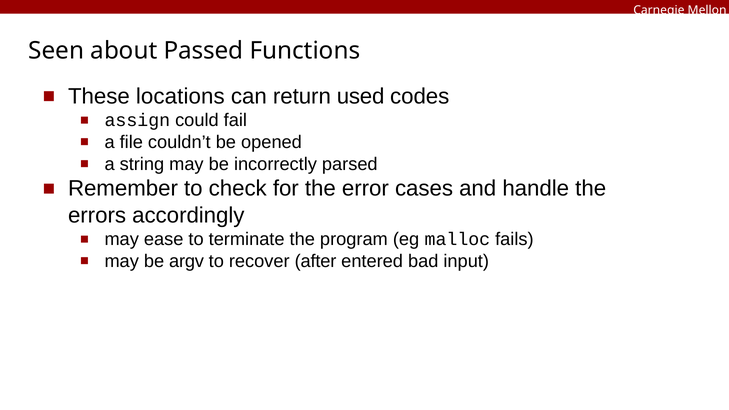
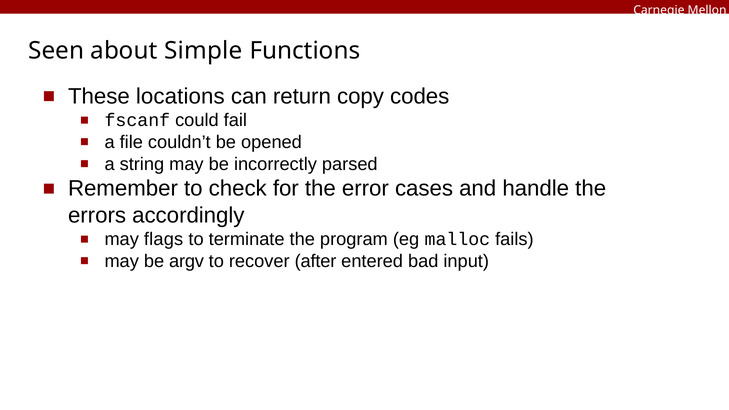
Passed: Passed -> Simple
used: used -> copy
assign: assign -> fscanf
ease: ease -> flags
